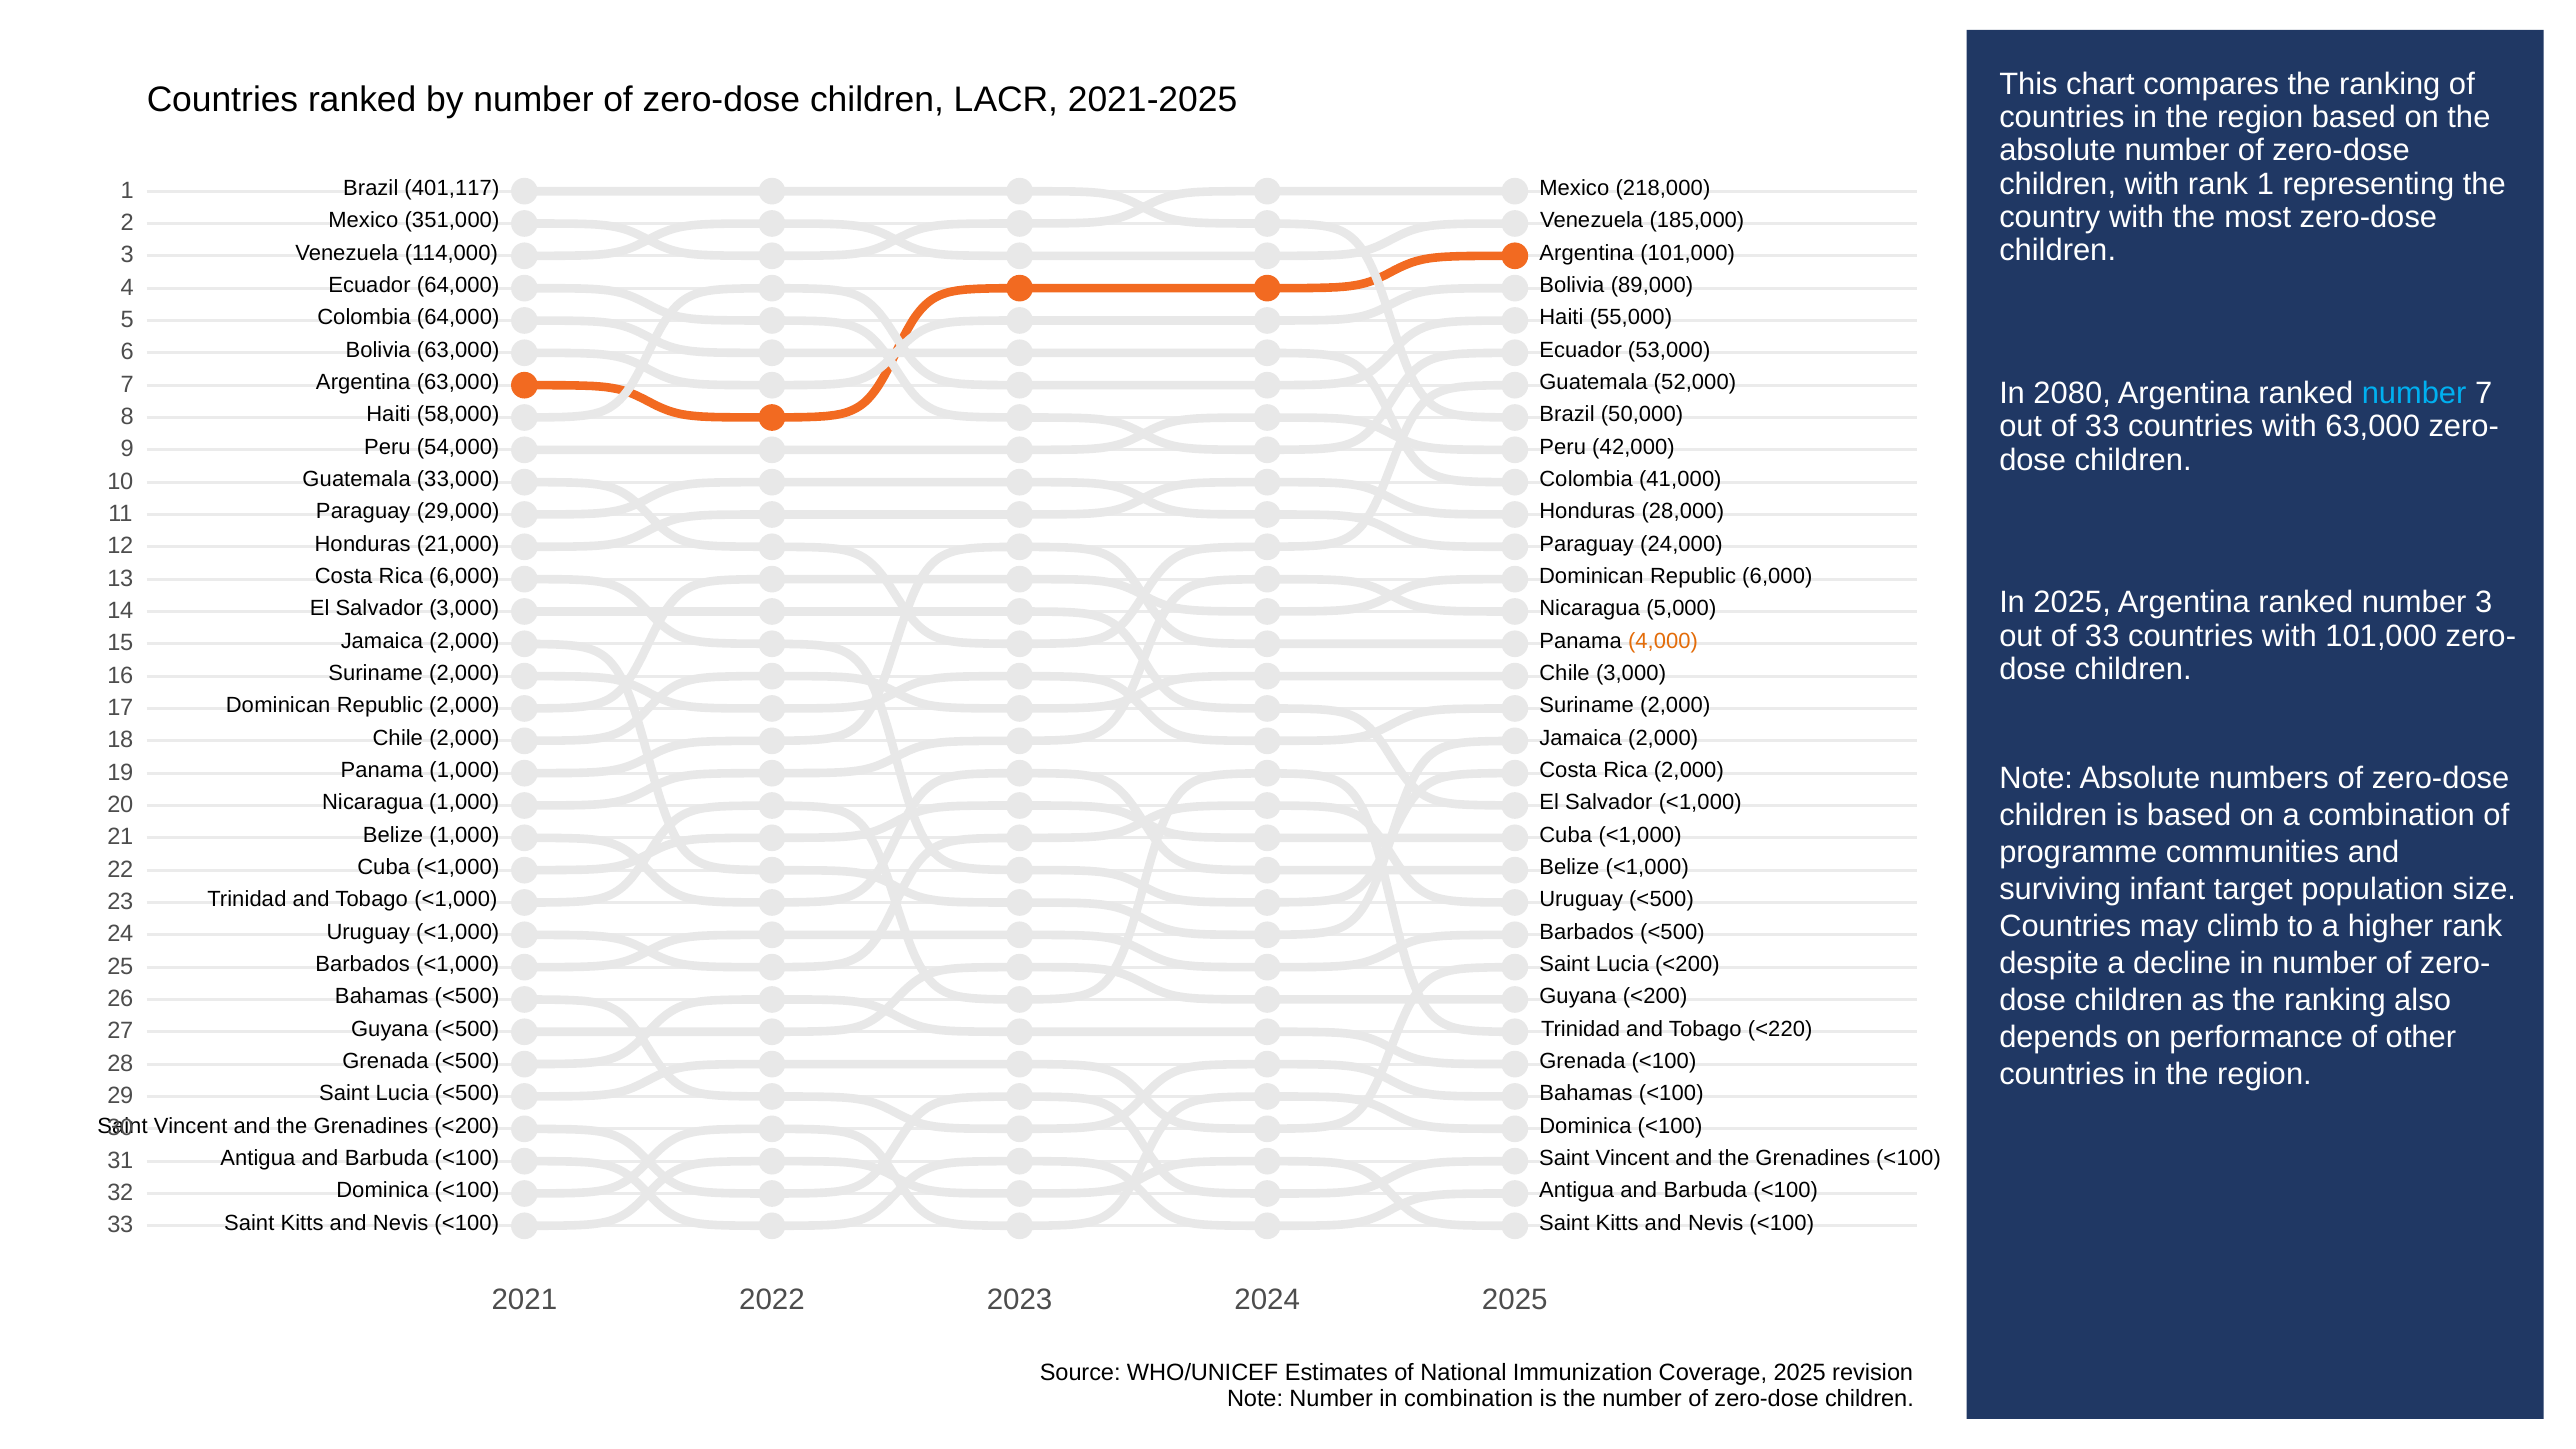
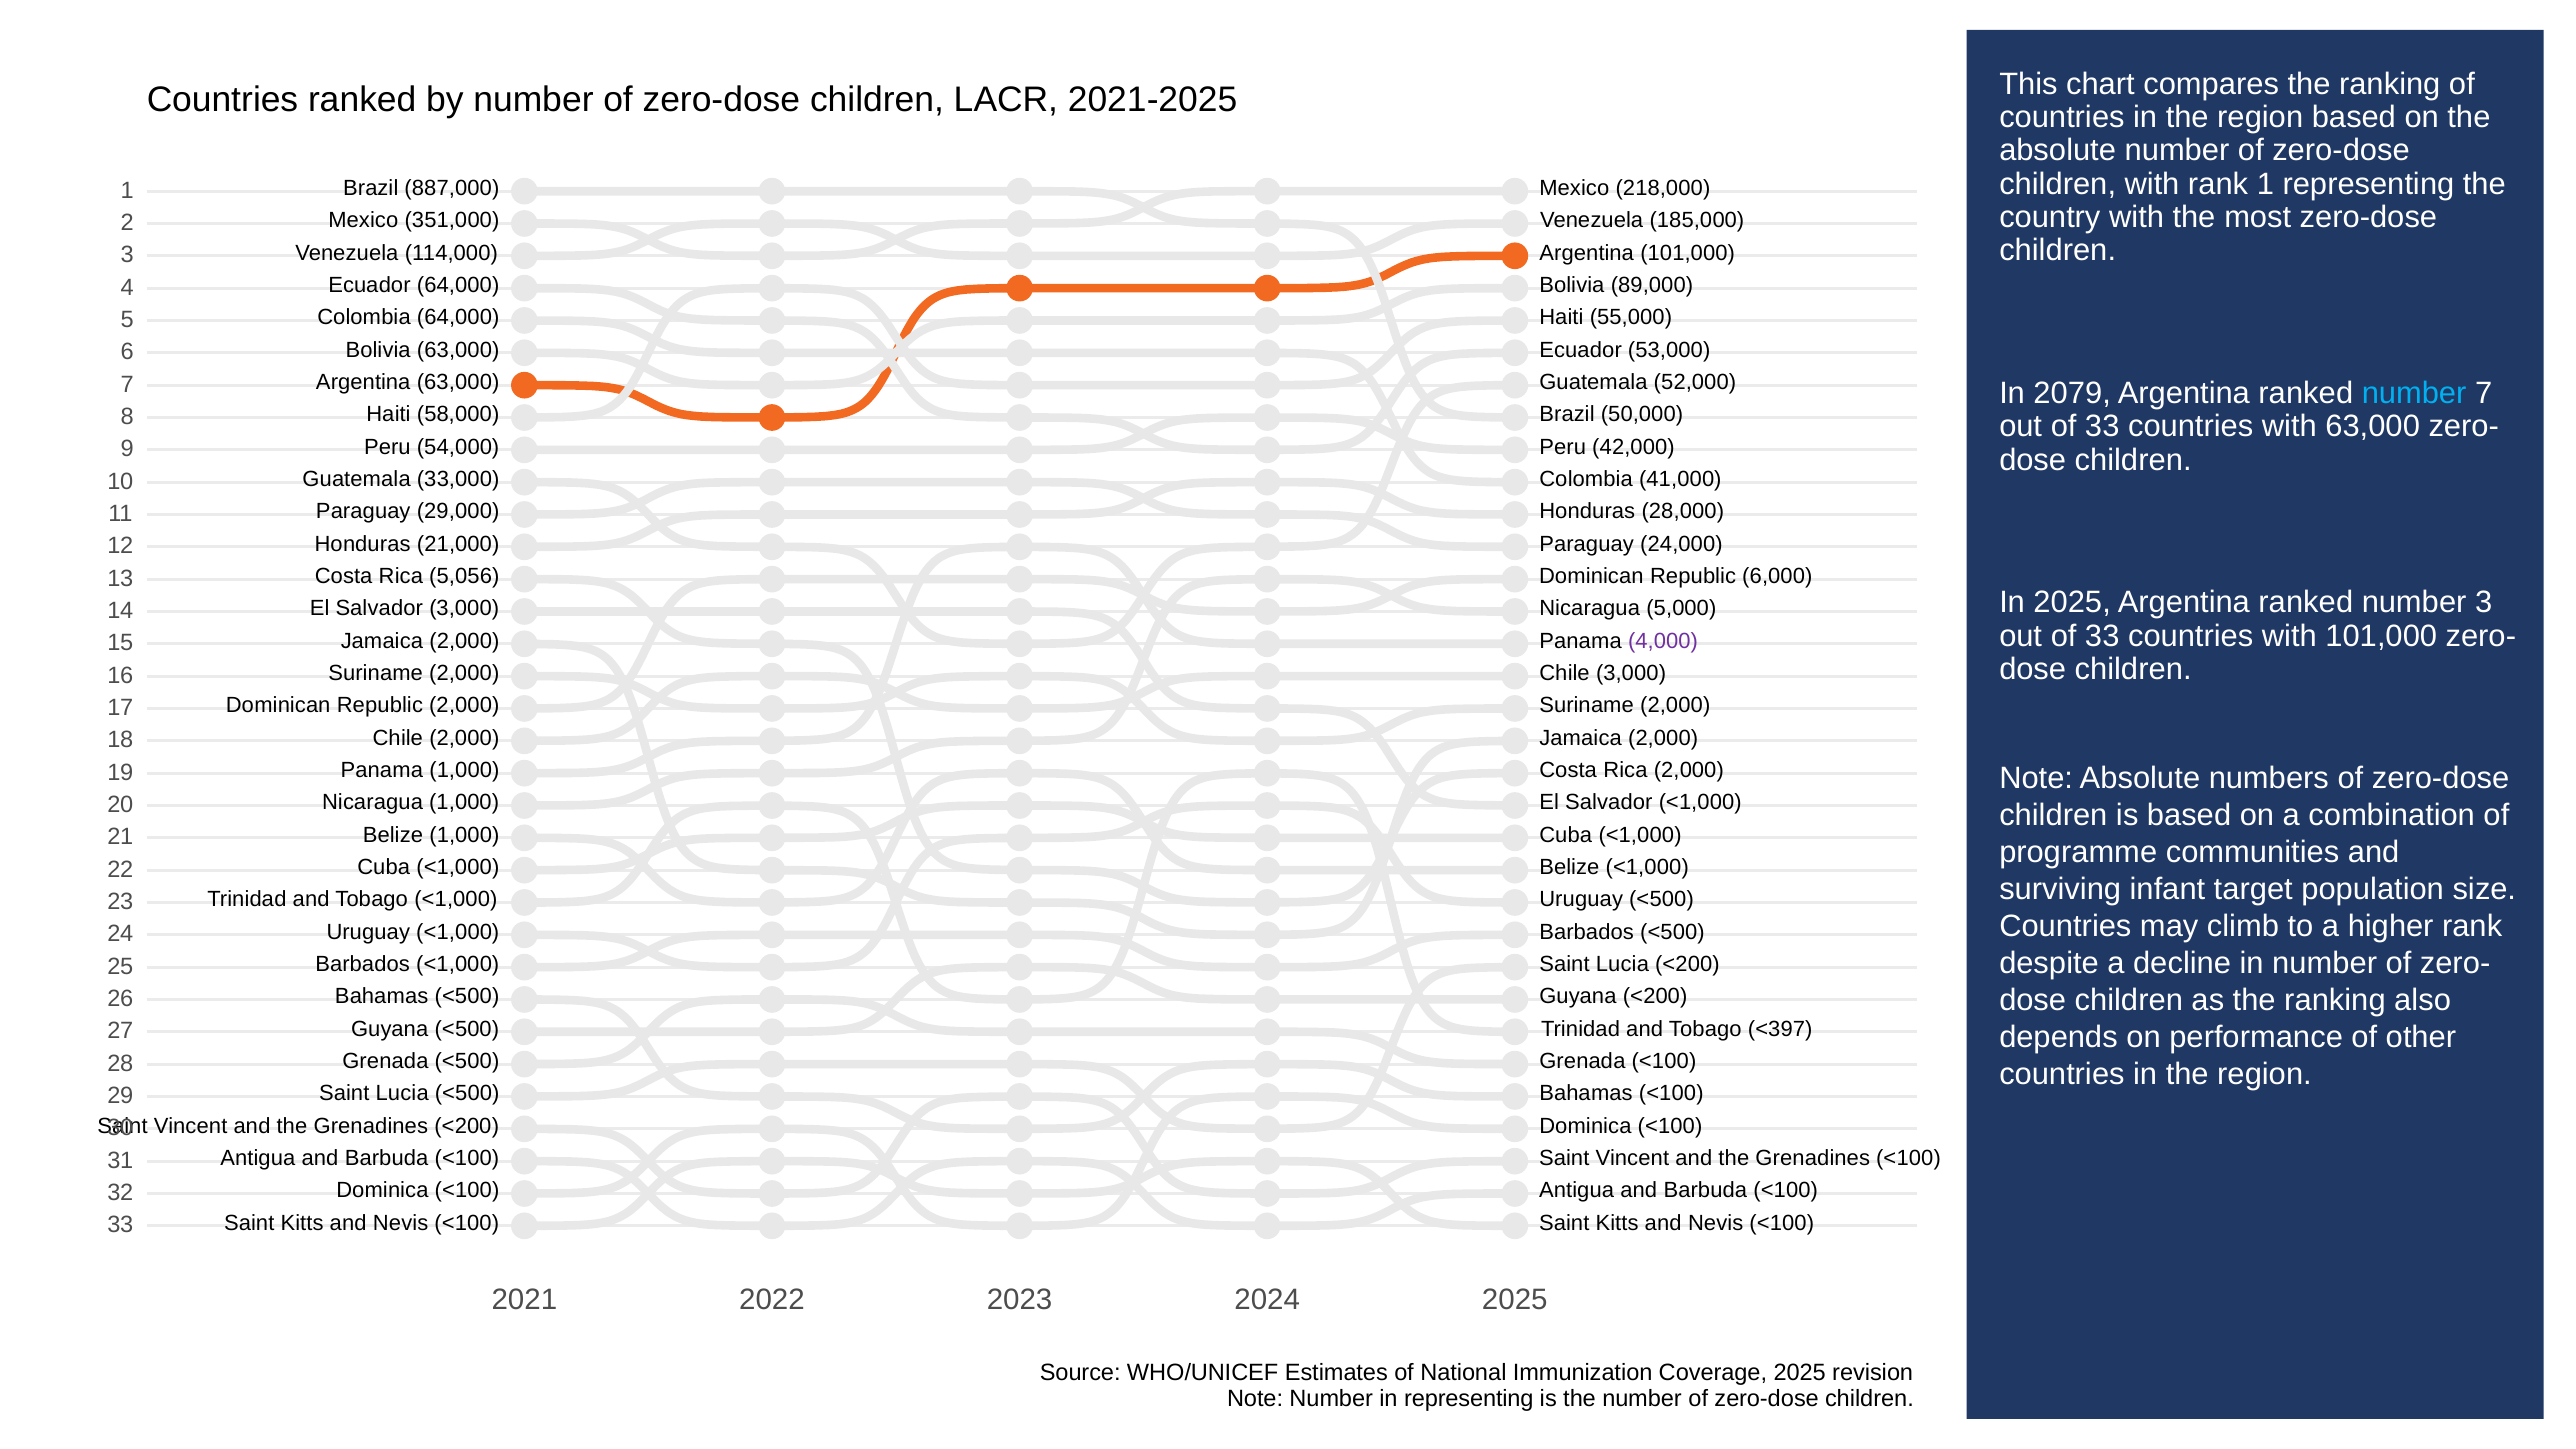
401,117: 401,117 -> 887,000
2080: 2080 -> 2079
Rica 6,000: 6,000 -> 5,056
4,000 colour: orange -> purple
<220: <220 -> <397
in combination: combination -> representing
